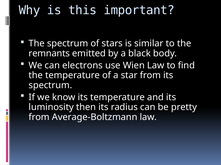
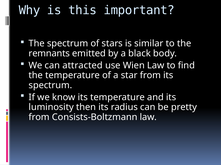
electrons: electrons -> attracted
Average-Boltzmann: Average-Boltzmann -> Consists-Boltzmann
